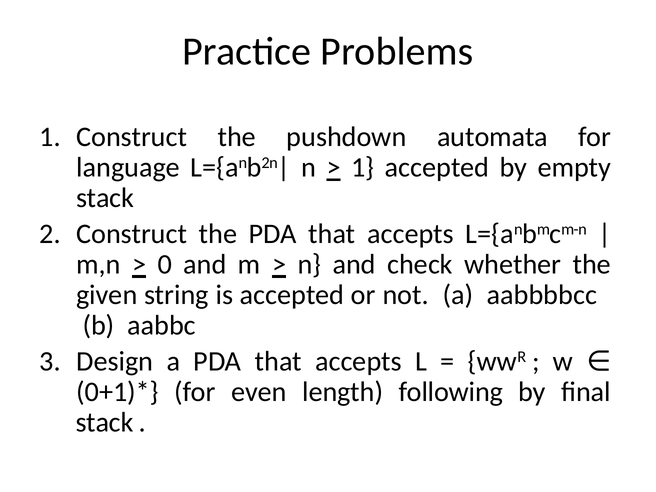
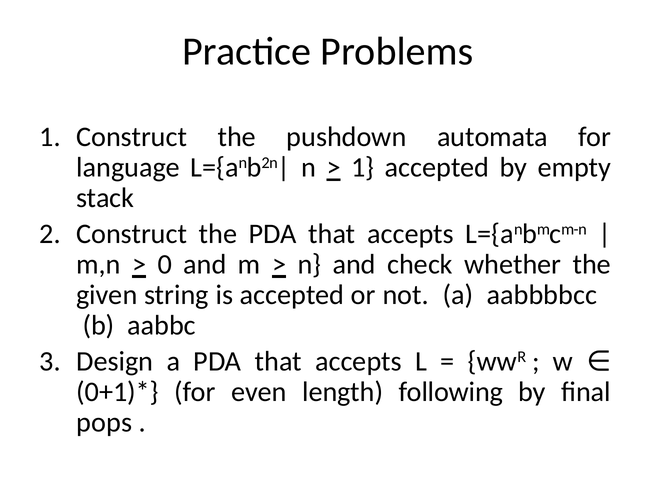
stack at (105, 422): stack -> pops
